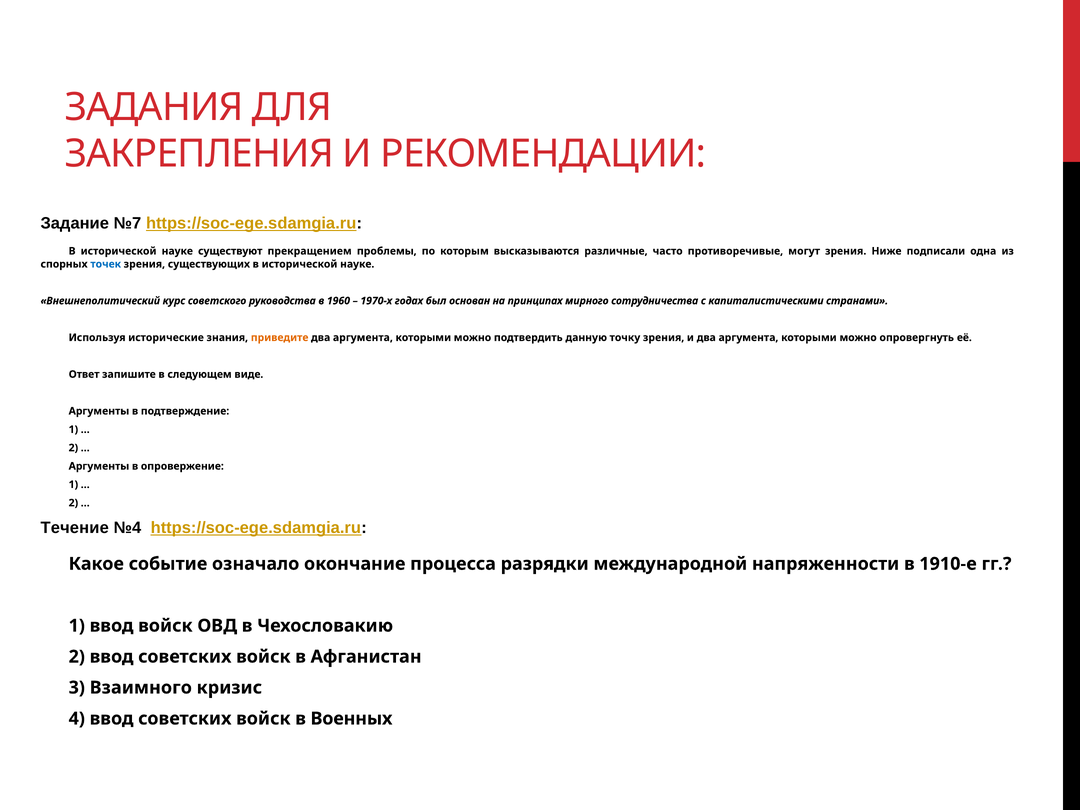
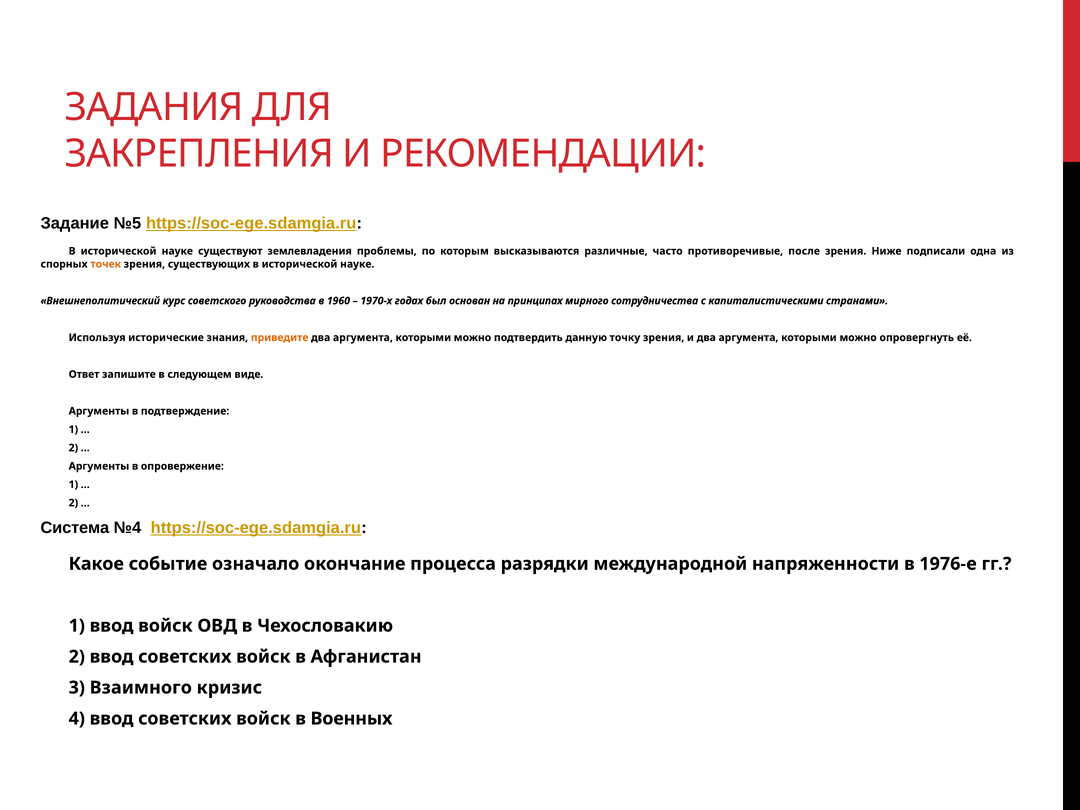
№7: №7 -> №5
прекращением: прекращением -> землевладения
могут: могут -> после
точек colour: blue -> orange
Течение: Течение -> Система
1910-е: 1910-е -> 1976-е
